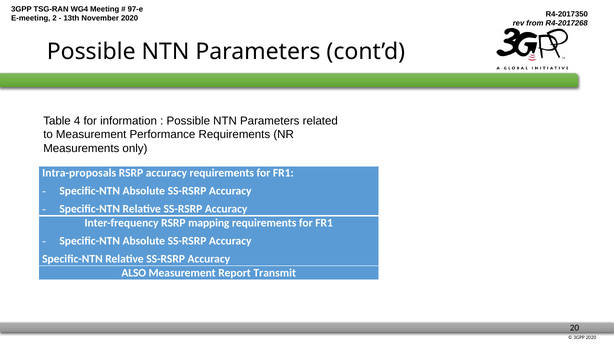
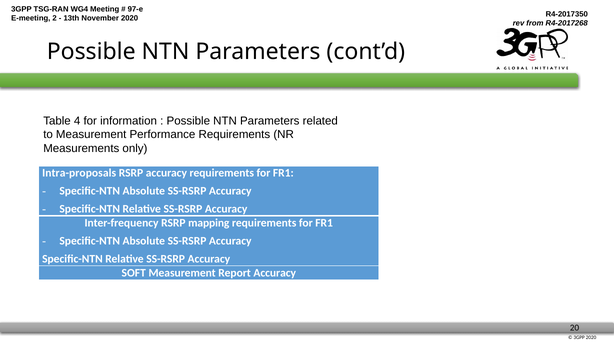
ALSO: ALSO -> SOFT
Report Transmit: Transmit -> Accuracy
